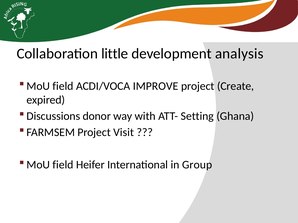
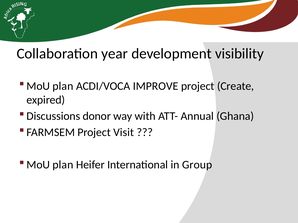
little: little -> year
analysis: analysis -> visibility
field at (63, 86): field -> plan
Setting: Setting -> Annual
field at (63, 165): field -> plan
